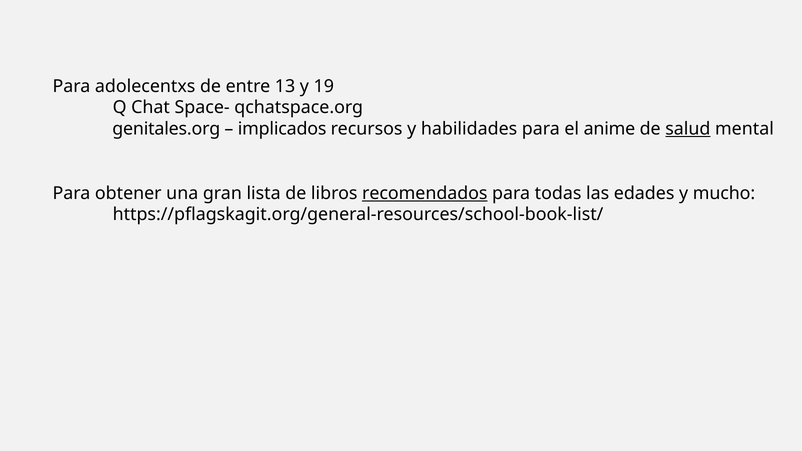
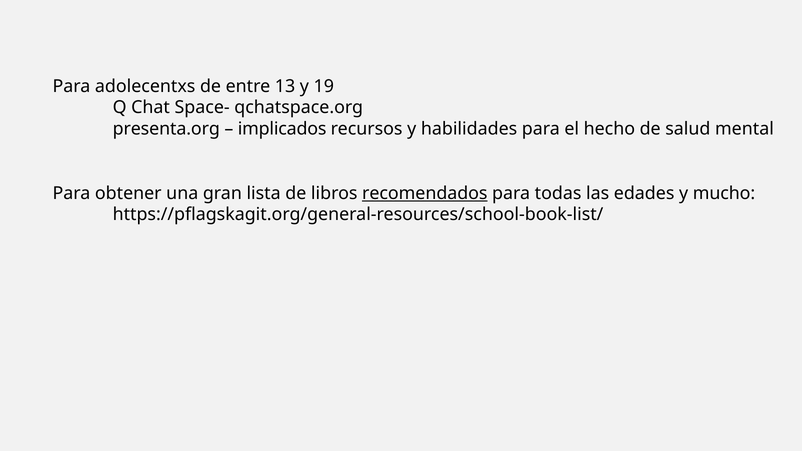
genitales.org: genitales.org -> presenta.org
anime: anime -> hecho
salud underline: present -> none
